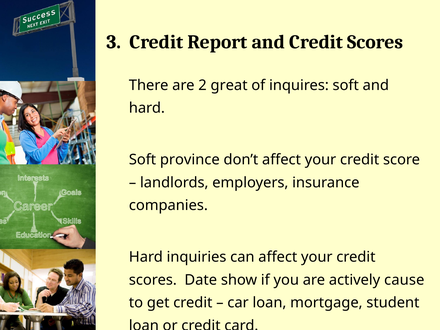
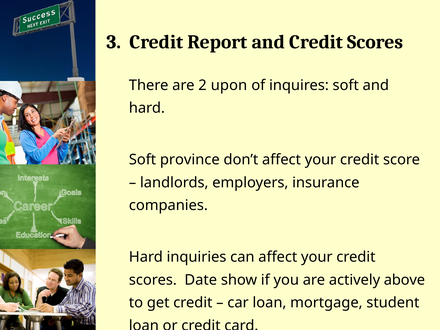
great: great -> upon
cause: cause -> above
